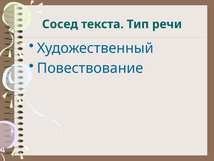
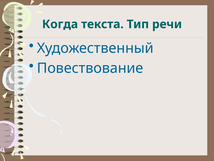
Сосед: Сосед -> Когда
